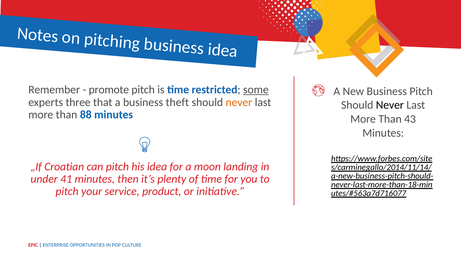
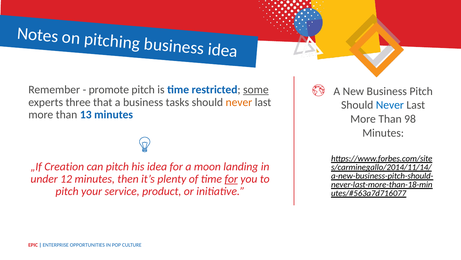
theft: theft -> tasks
Never at (390, 105) colour: black -> blue
88: 88 -> 13
43: 43 -> 98
Croatian: Croatian -> Creation
41: 41 -> 12
for at (231, 179) underline: none -> present
